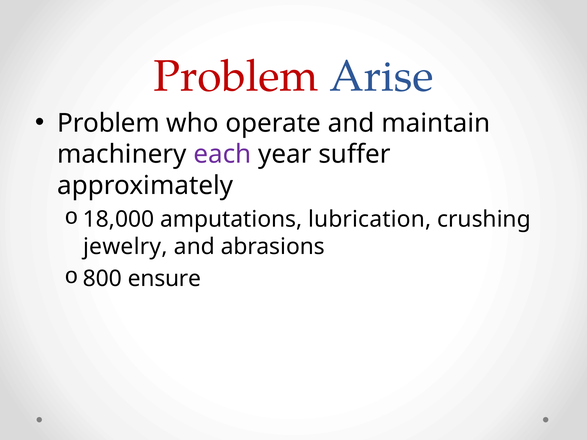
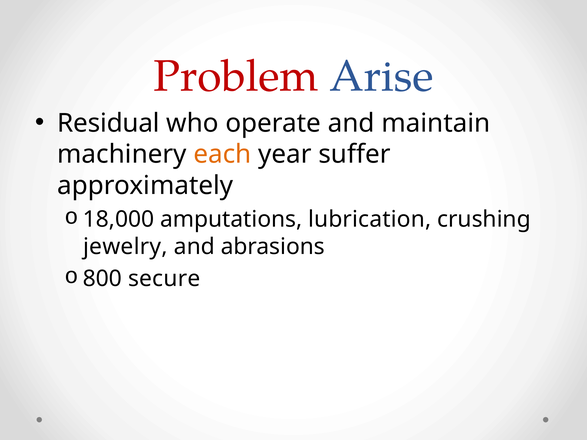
Problem at (108, 123): Problem -> Residual
each colour: purple -> orange
ensure: ensure -> secure
